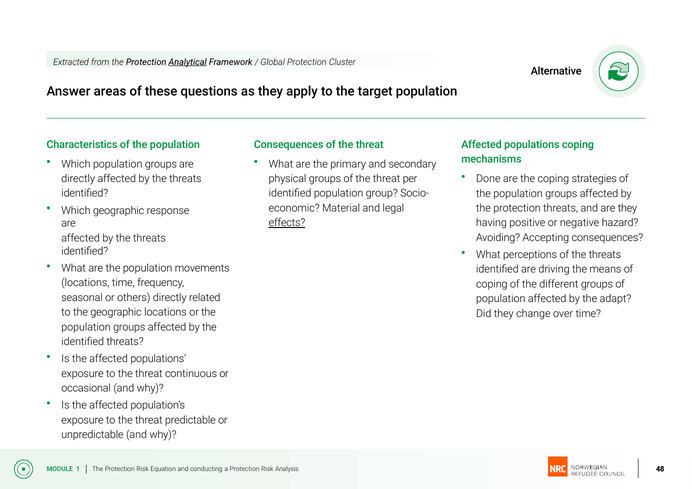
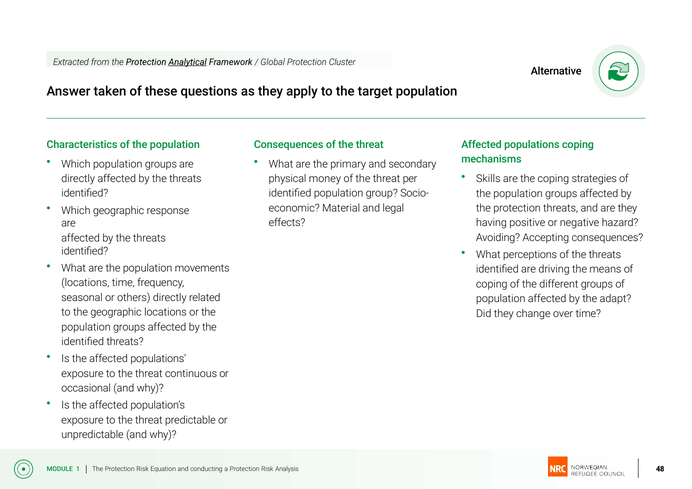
areas: areas -> taken
Done: Done -> Skills
physical groups: groups -> money
effects underline: present -> none
